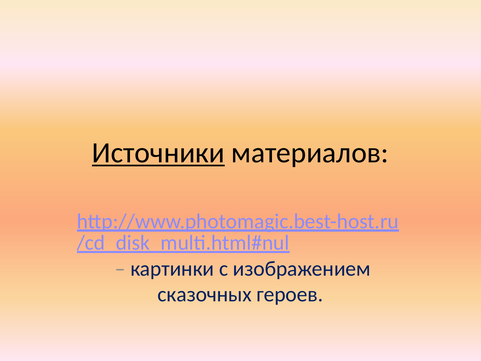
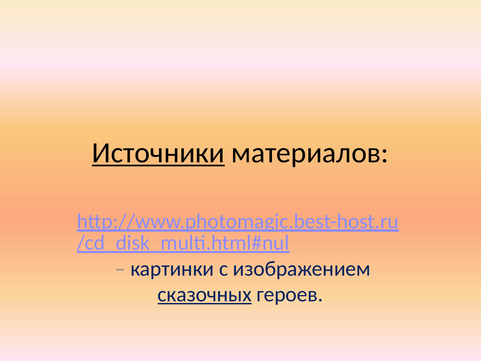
сказочных underline: none -> present
